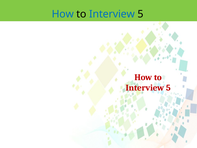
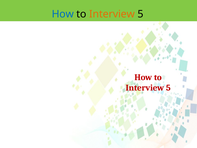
Interview at (112, 14) colour: blue -> orange
